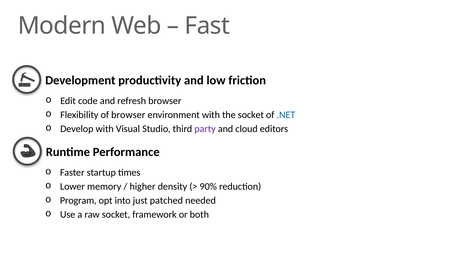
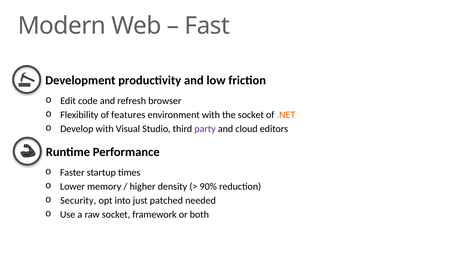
of browser: browser -> features
.NET colour: blue -> orange
Program: Program -> Security
